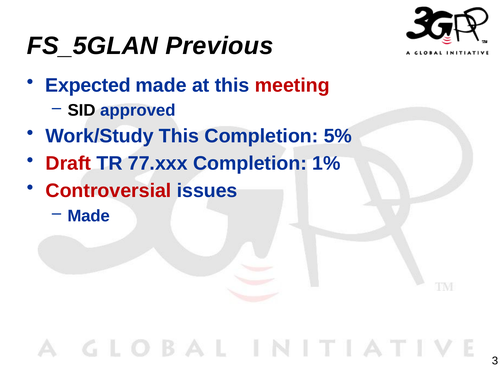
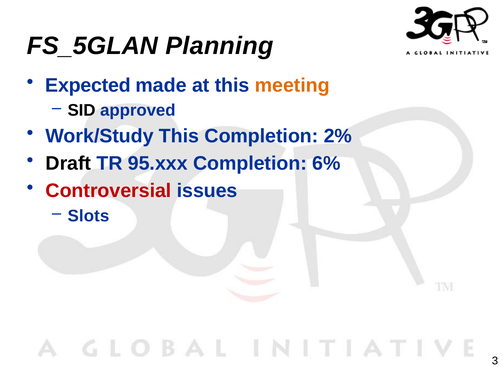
Previous: Previous -> Planning
meeting colour: red -> orange
5%: 5% -> 2%
Draft colour: red -> black
77.xxx: 77.xxx -> 95.xxx
1%: 1% -> 6%
Made at (89, 216): Made -> Slots
